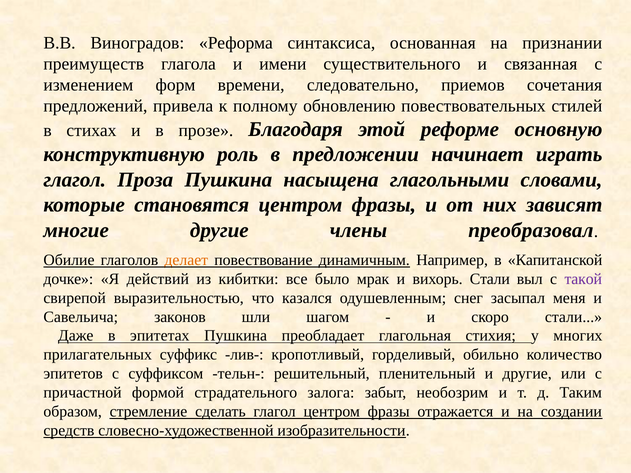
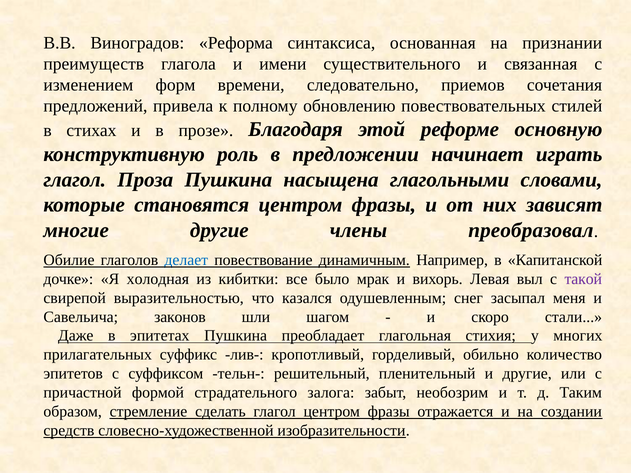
делает colour: orange -> blue
действий: действий -> холодная
вихорь Стали: Стали -> Левая
